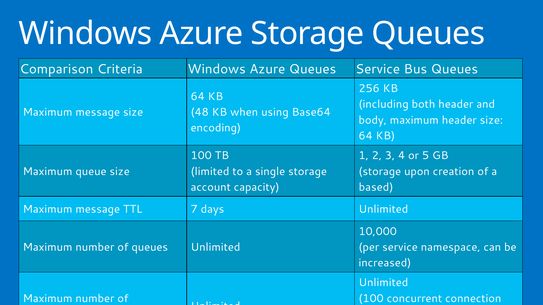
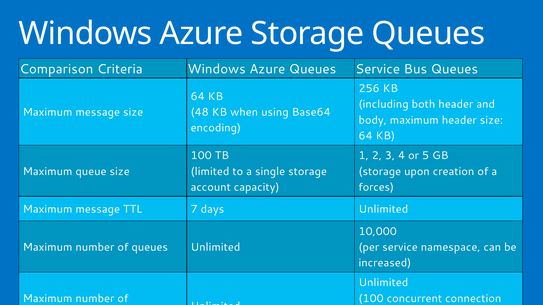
based: based -> forces
